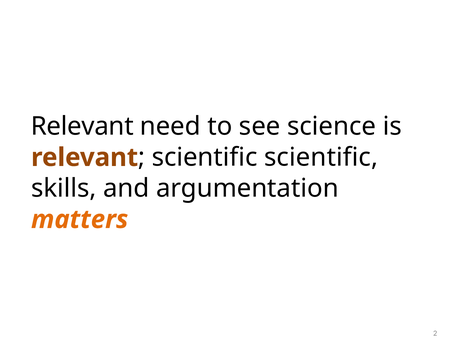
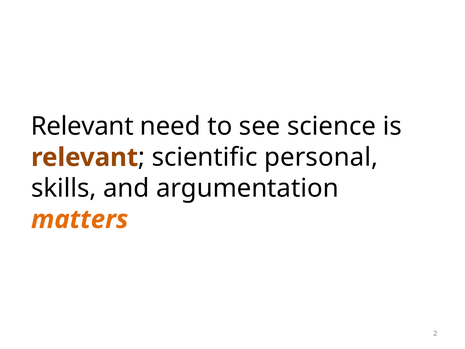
scientific scientific: scientific -> personal
